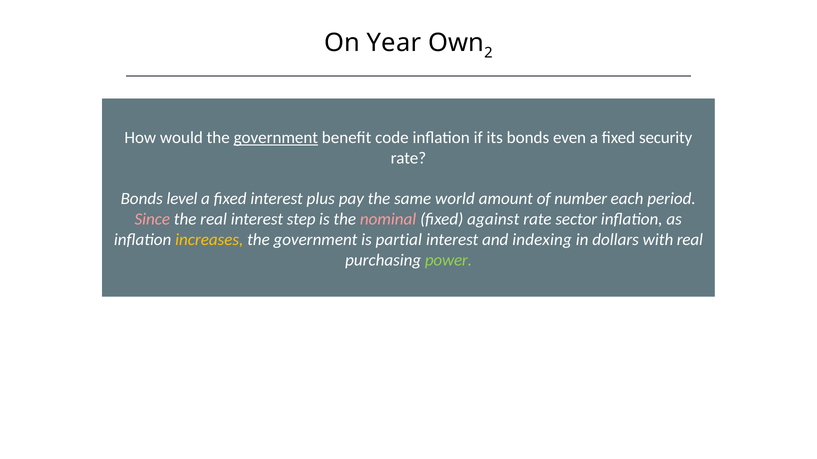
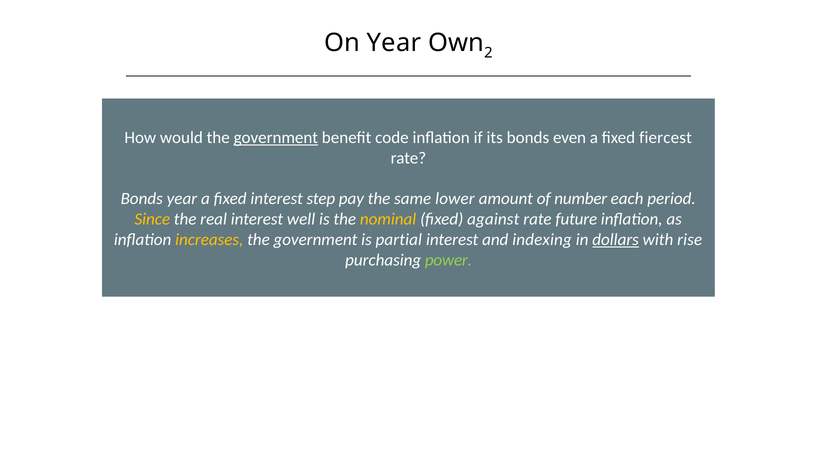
security: security -> fiercest
Bonds level: level -> year
plus: plus -> step
world: world -> lower
Since colour: pink -> yellow
step: step -> well
nominal colour: pink -> yellow
sector: sector -> future
dollars underline: none -> present
with real: real -> rise
